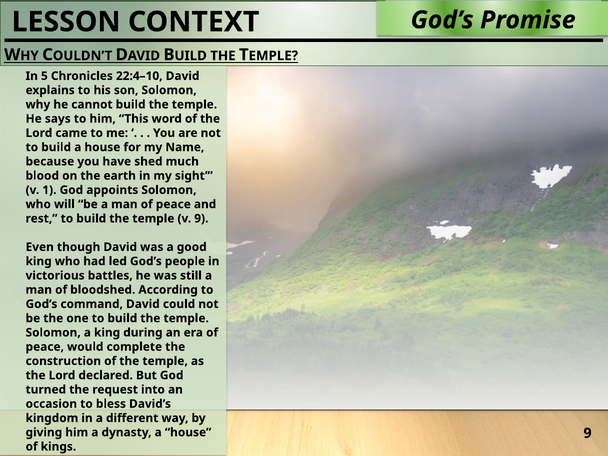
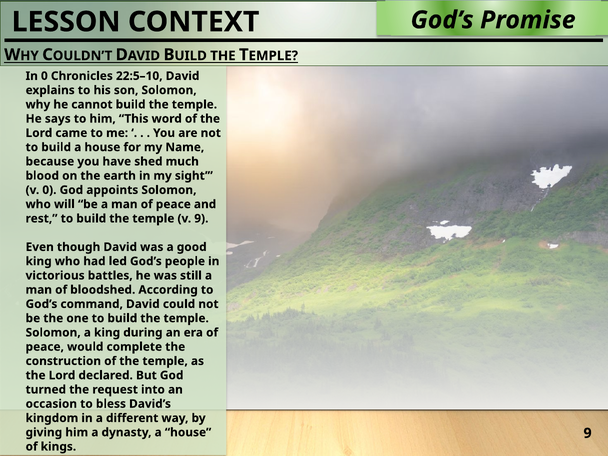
In 5: 5 -> 0
22:4–10: 22:4–10 -> 22:5–10
v 1: 1 -> 0
